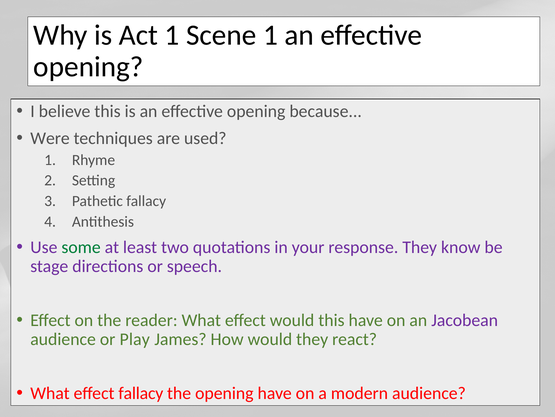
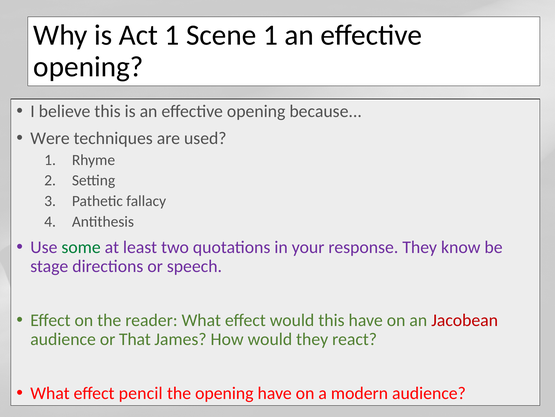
Jacobean colour: purple -> red
Play: Play -> That
effect fallacy: fallacy -> pencil
